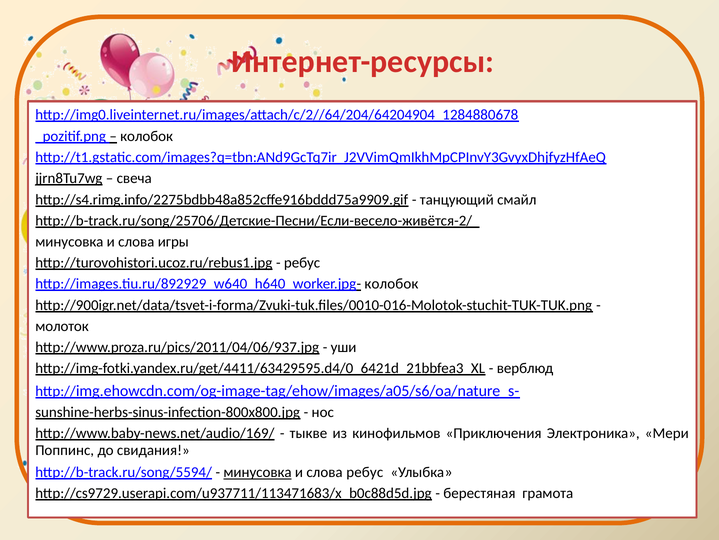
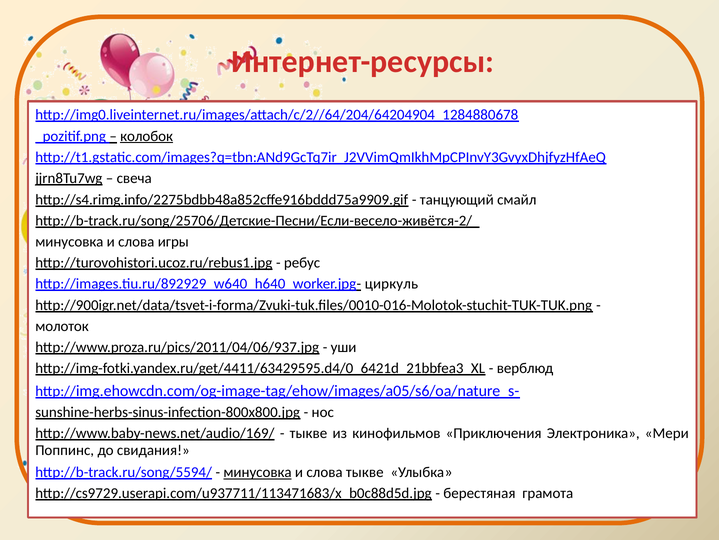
колобок at (147, 136) underline: none -> present
http://images.tiu.ru/892929_w640_h640_worker.jpg- колобок: колобок -> циркуль
слова ребус: ребус -> тыкве
